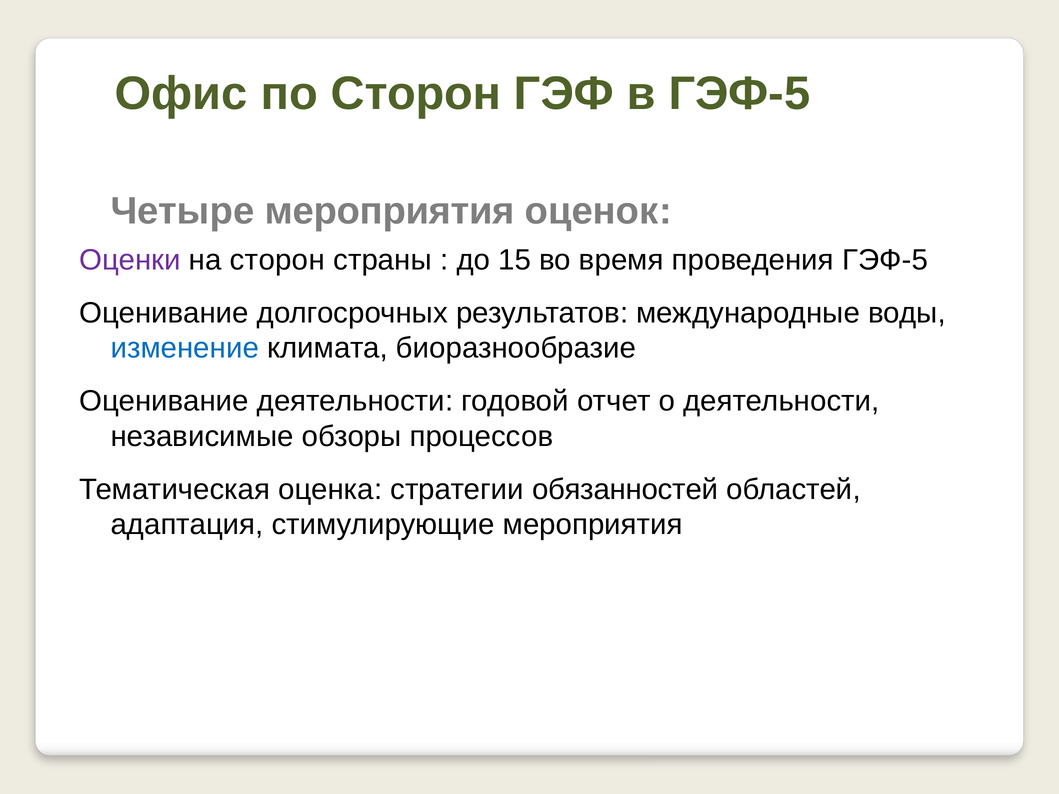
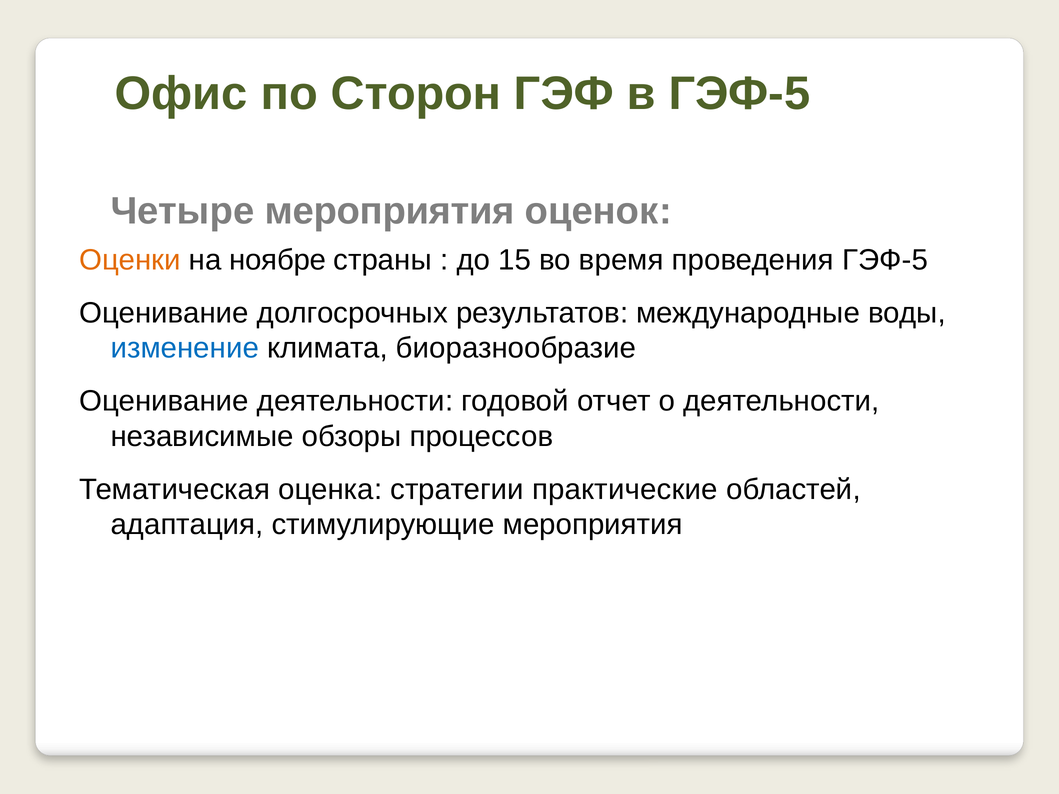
Оценки colour: purple -> orange
на сторон: сторон -> ноябре
обязанностей: обязанностей -> практические
